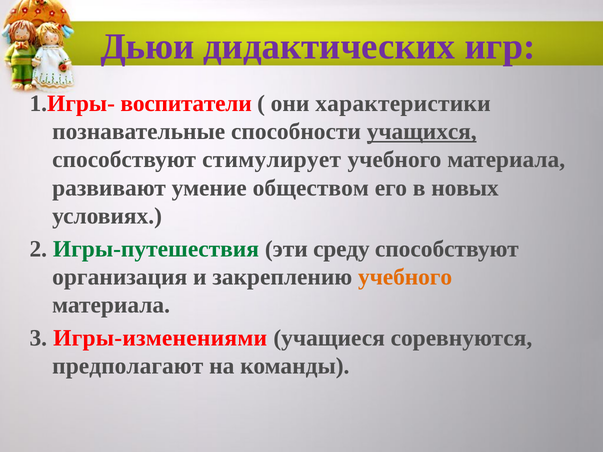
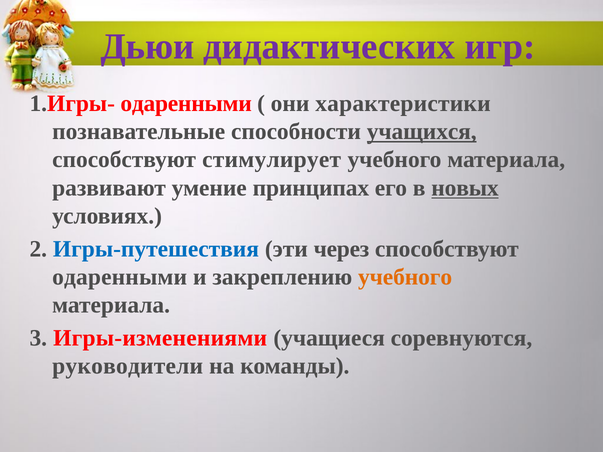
1.Игры- воспитатели: воспитатели -> одаренными
обществом: обществом -> принципах
новых underline: none -> present
Игры-путешествия colour: green -> blue
среду: среду -> через
организация at (120, 277): организация -> одаренными
предполагают: предполагают -> руководители
